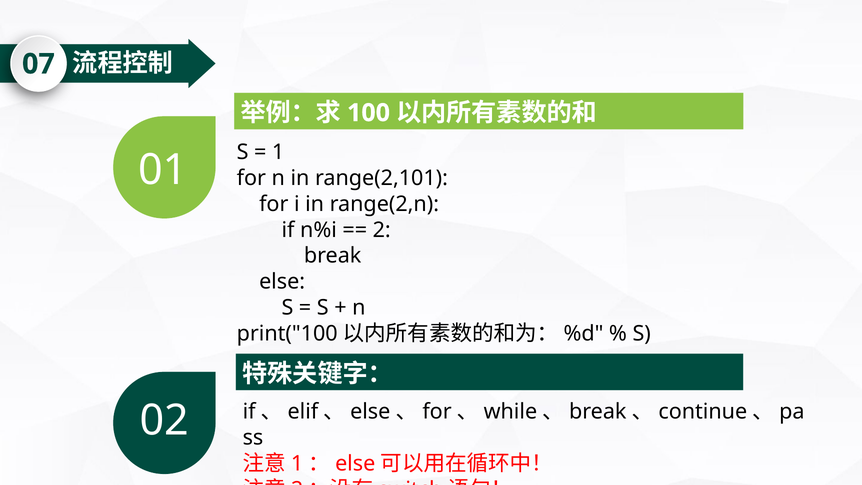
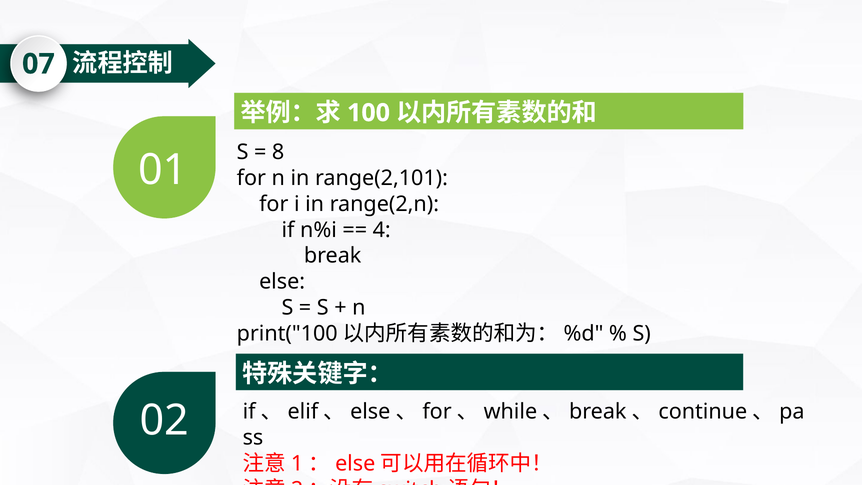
1 at (278, 152): 1 -> 8
2 at (382, 230): 2 -> 4
